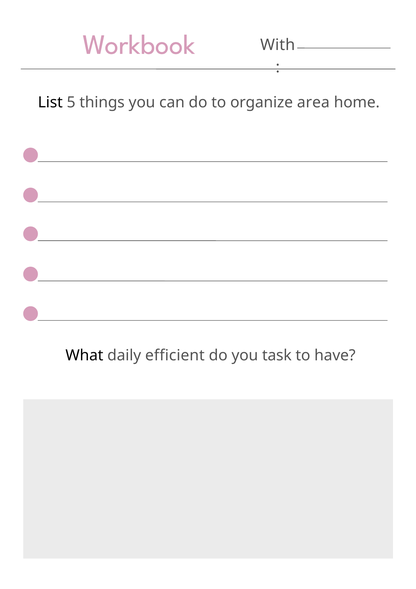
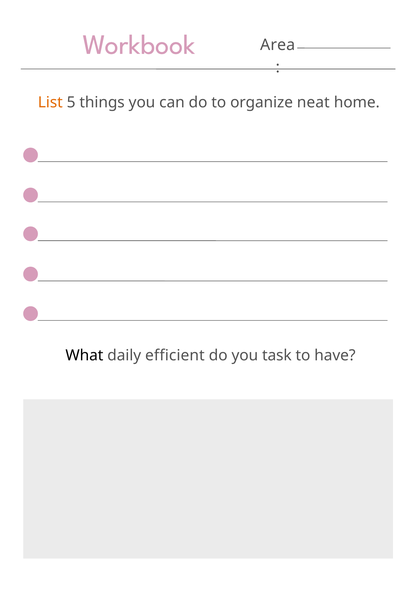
With: With -> Area
List colour: black -> orange
area: area -> neat
